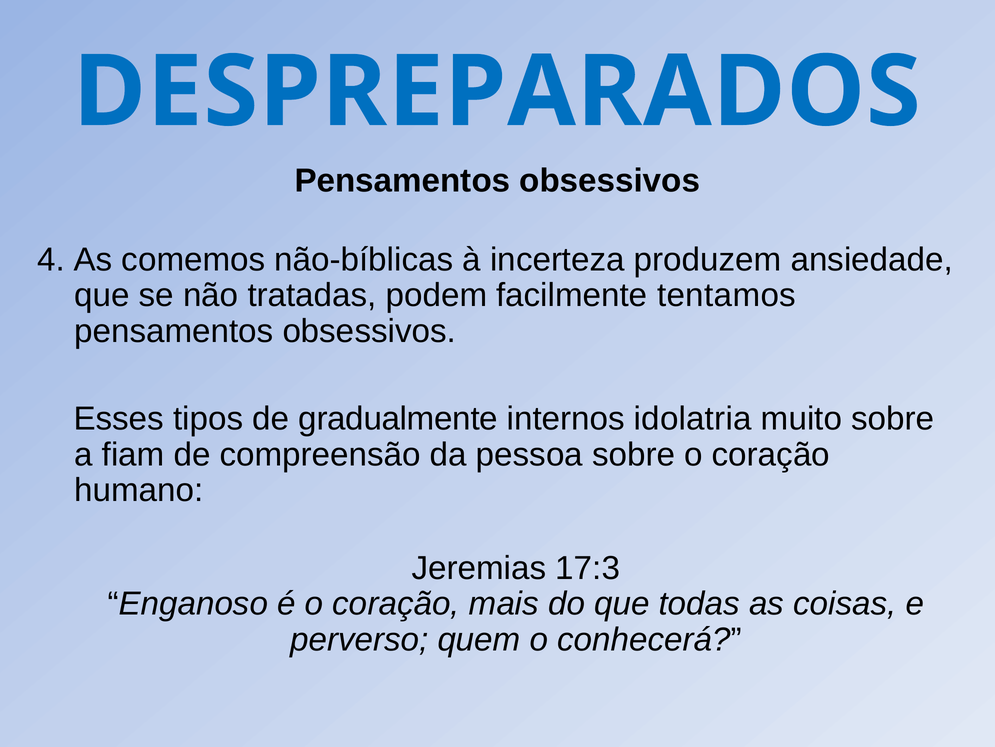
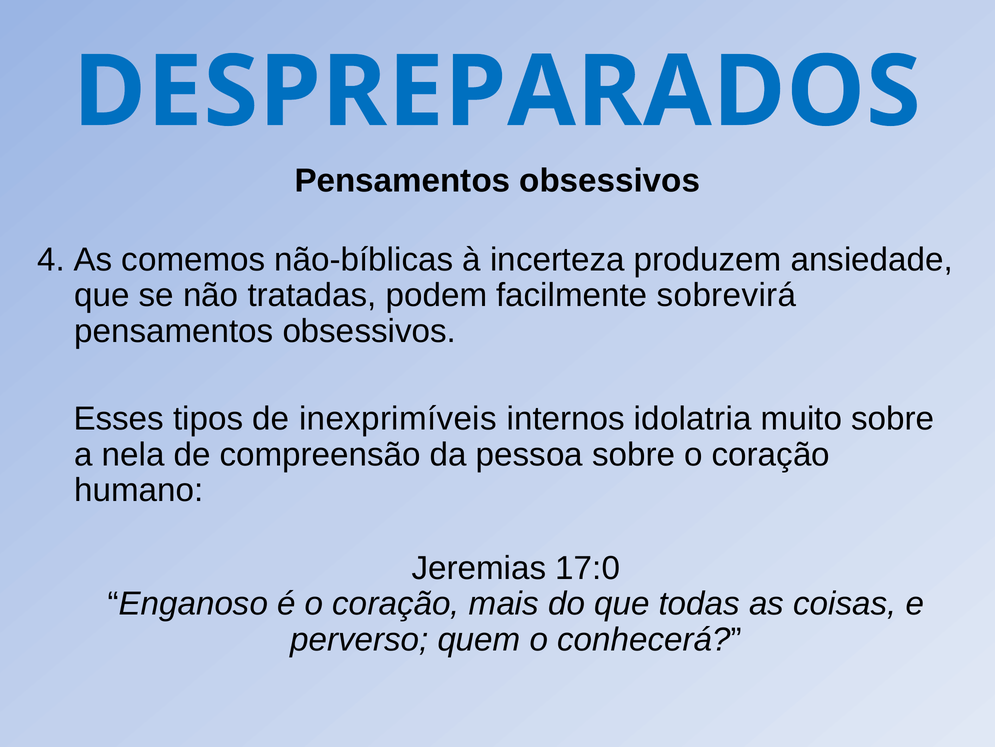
tentamos: tentamos -> sobrevirá
gradualmente: gradualmente -> inexprimíveis
fiam: fiam -> nela
17:3: 17:3 -> 17:0
